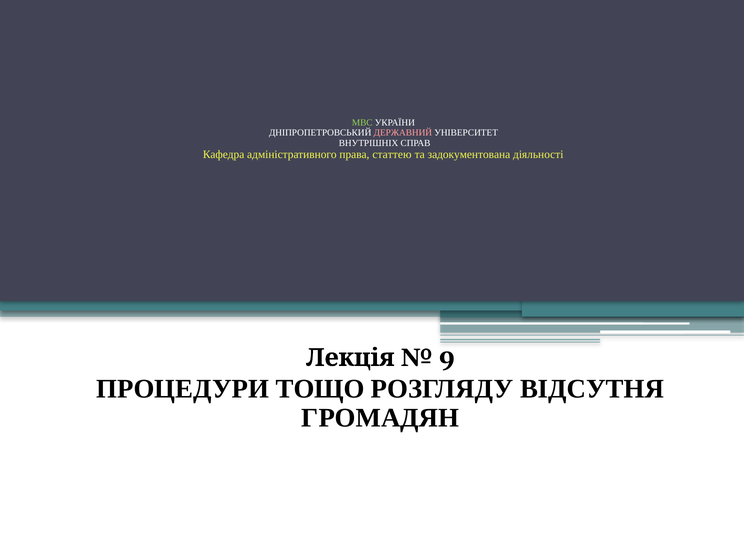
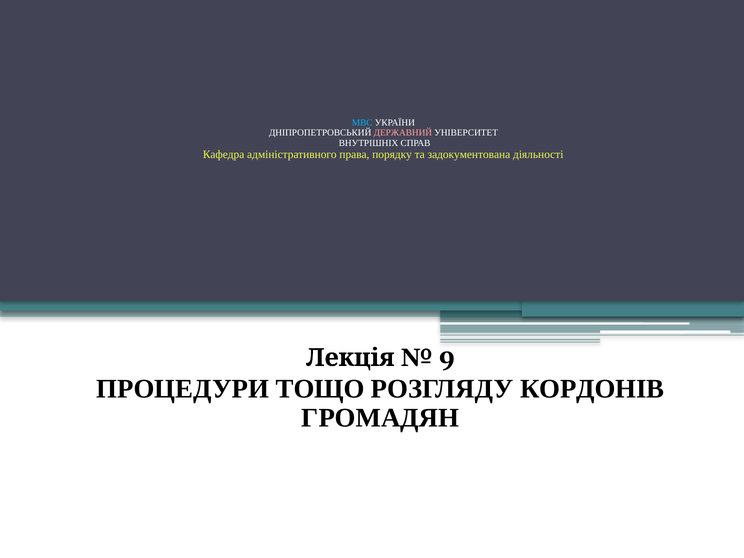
МВС colour: light green -> light blue
статтею: статтею -> порядку
ВІДСУТНЯ: ВІДСУТНЯ -> КОРДОНІВ
